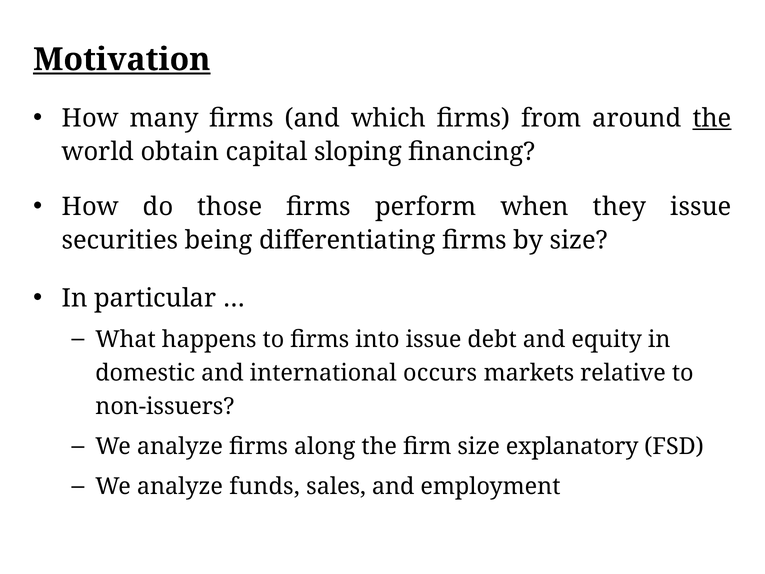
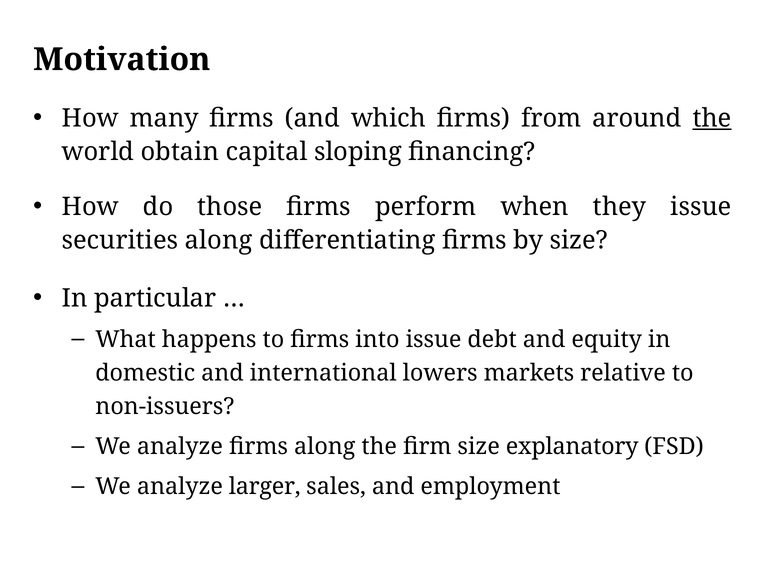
Motivation underline: present -> none
securities being: being -> along
occurs: occurs -> lowers
funds: funds -> larger
